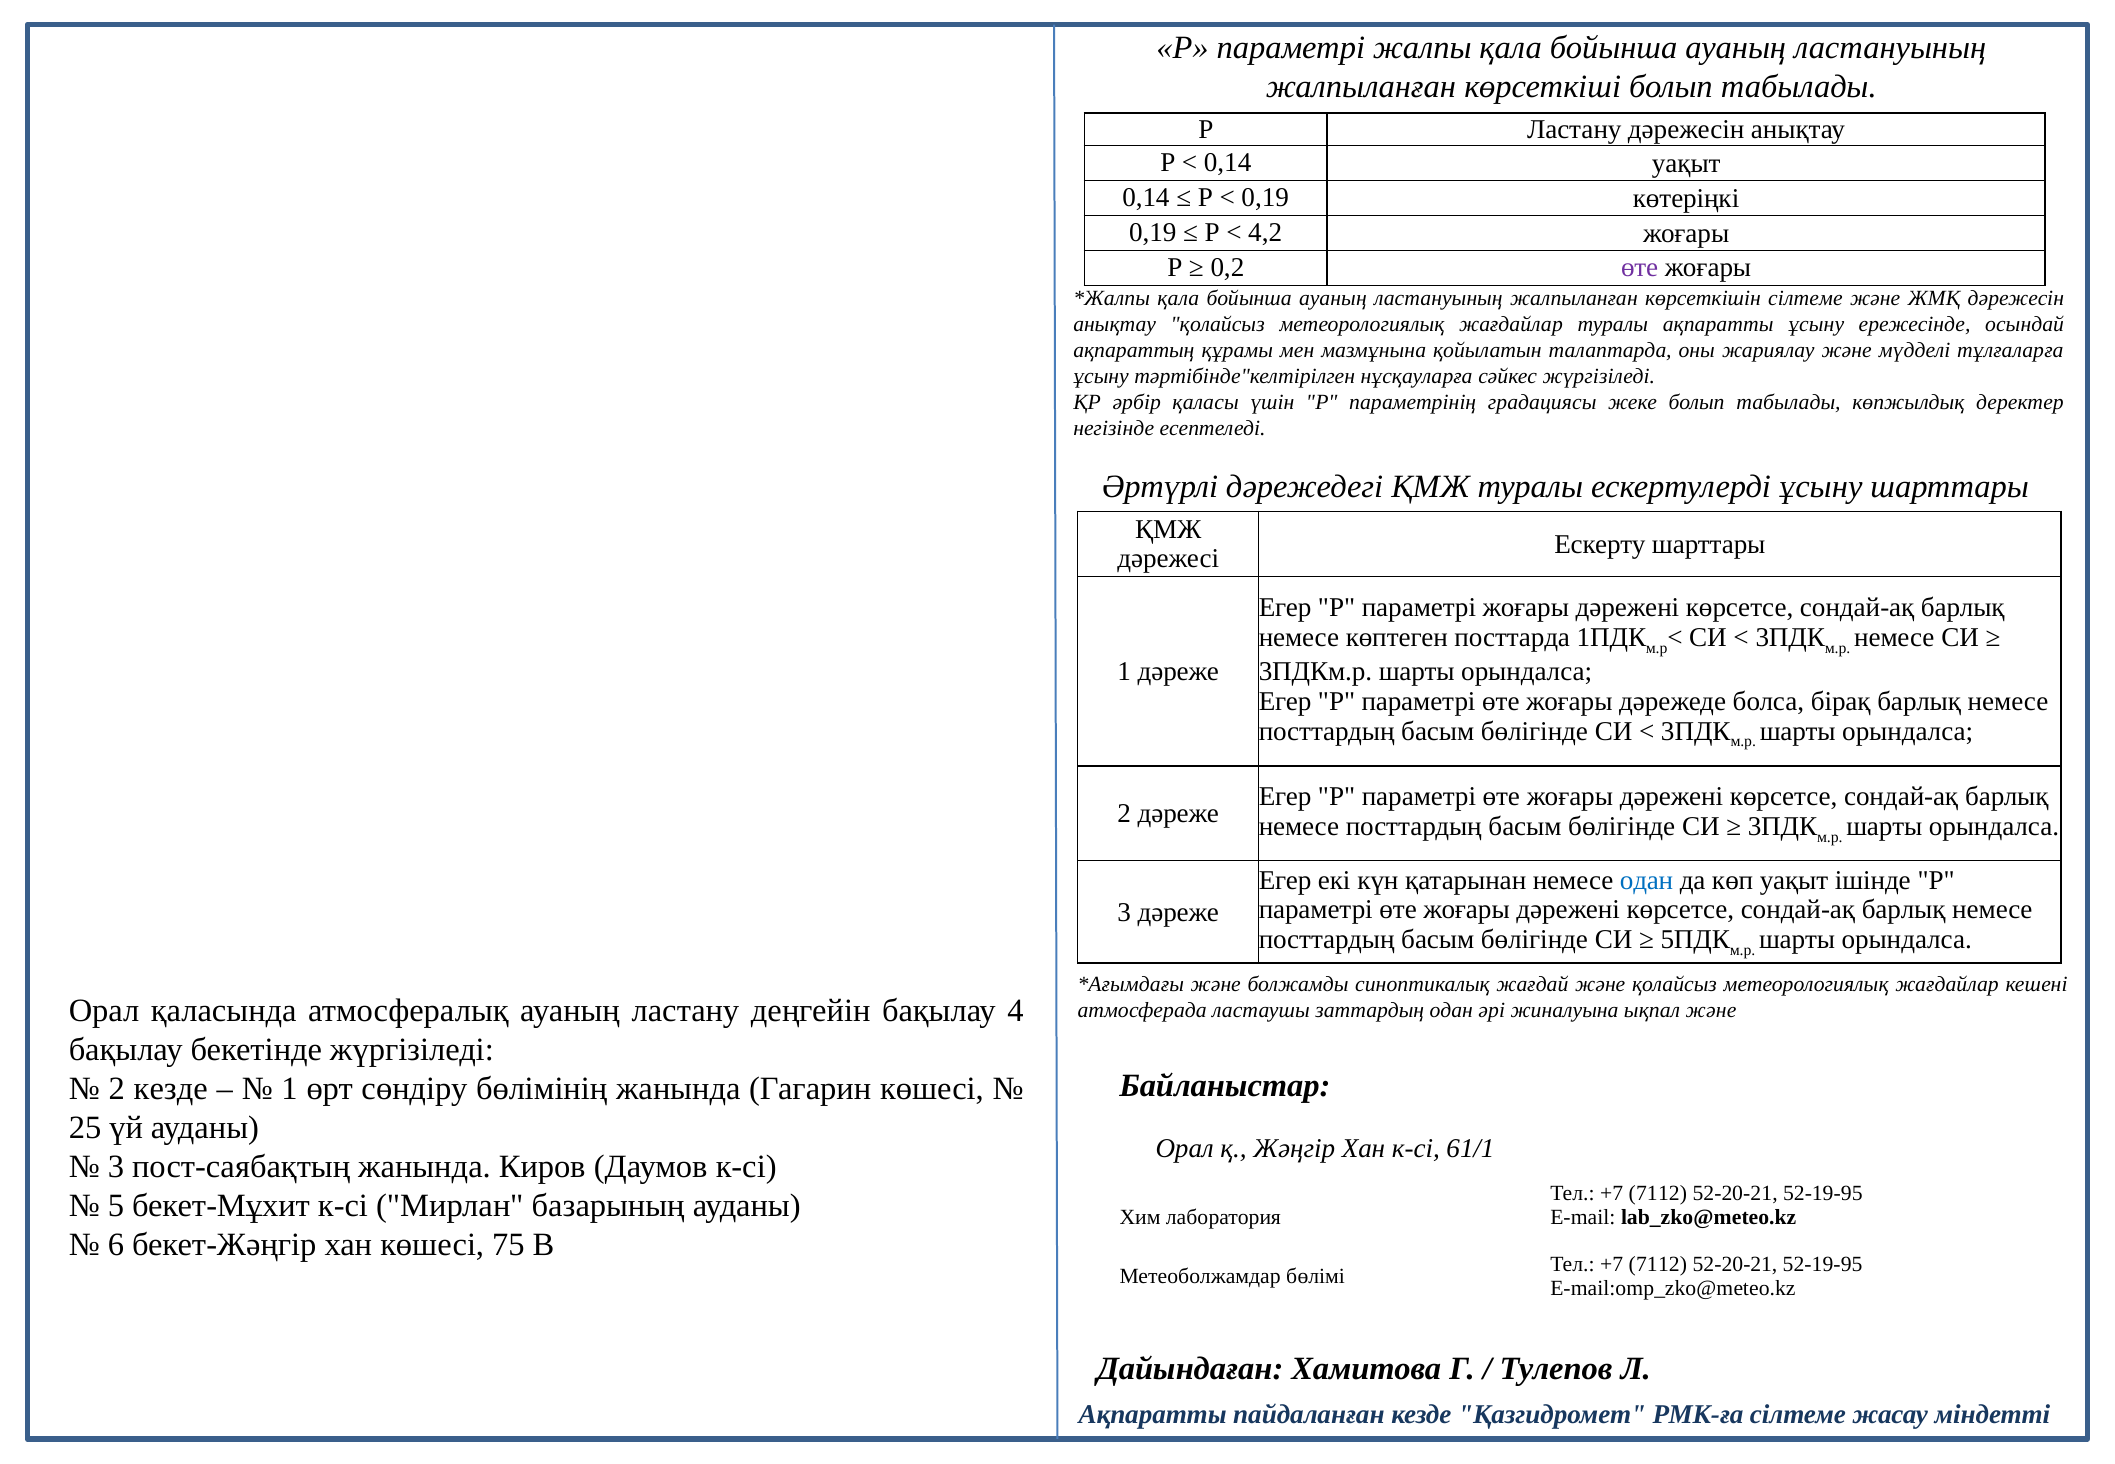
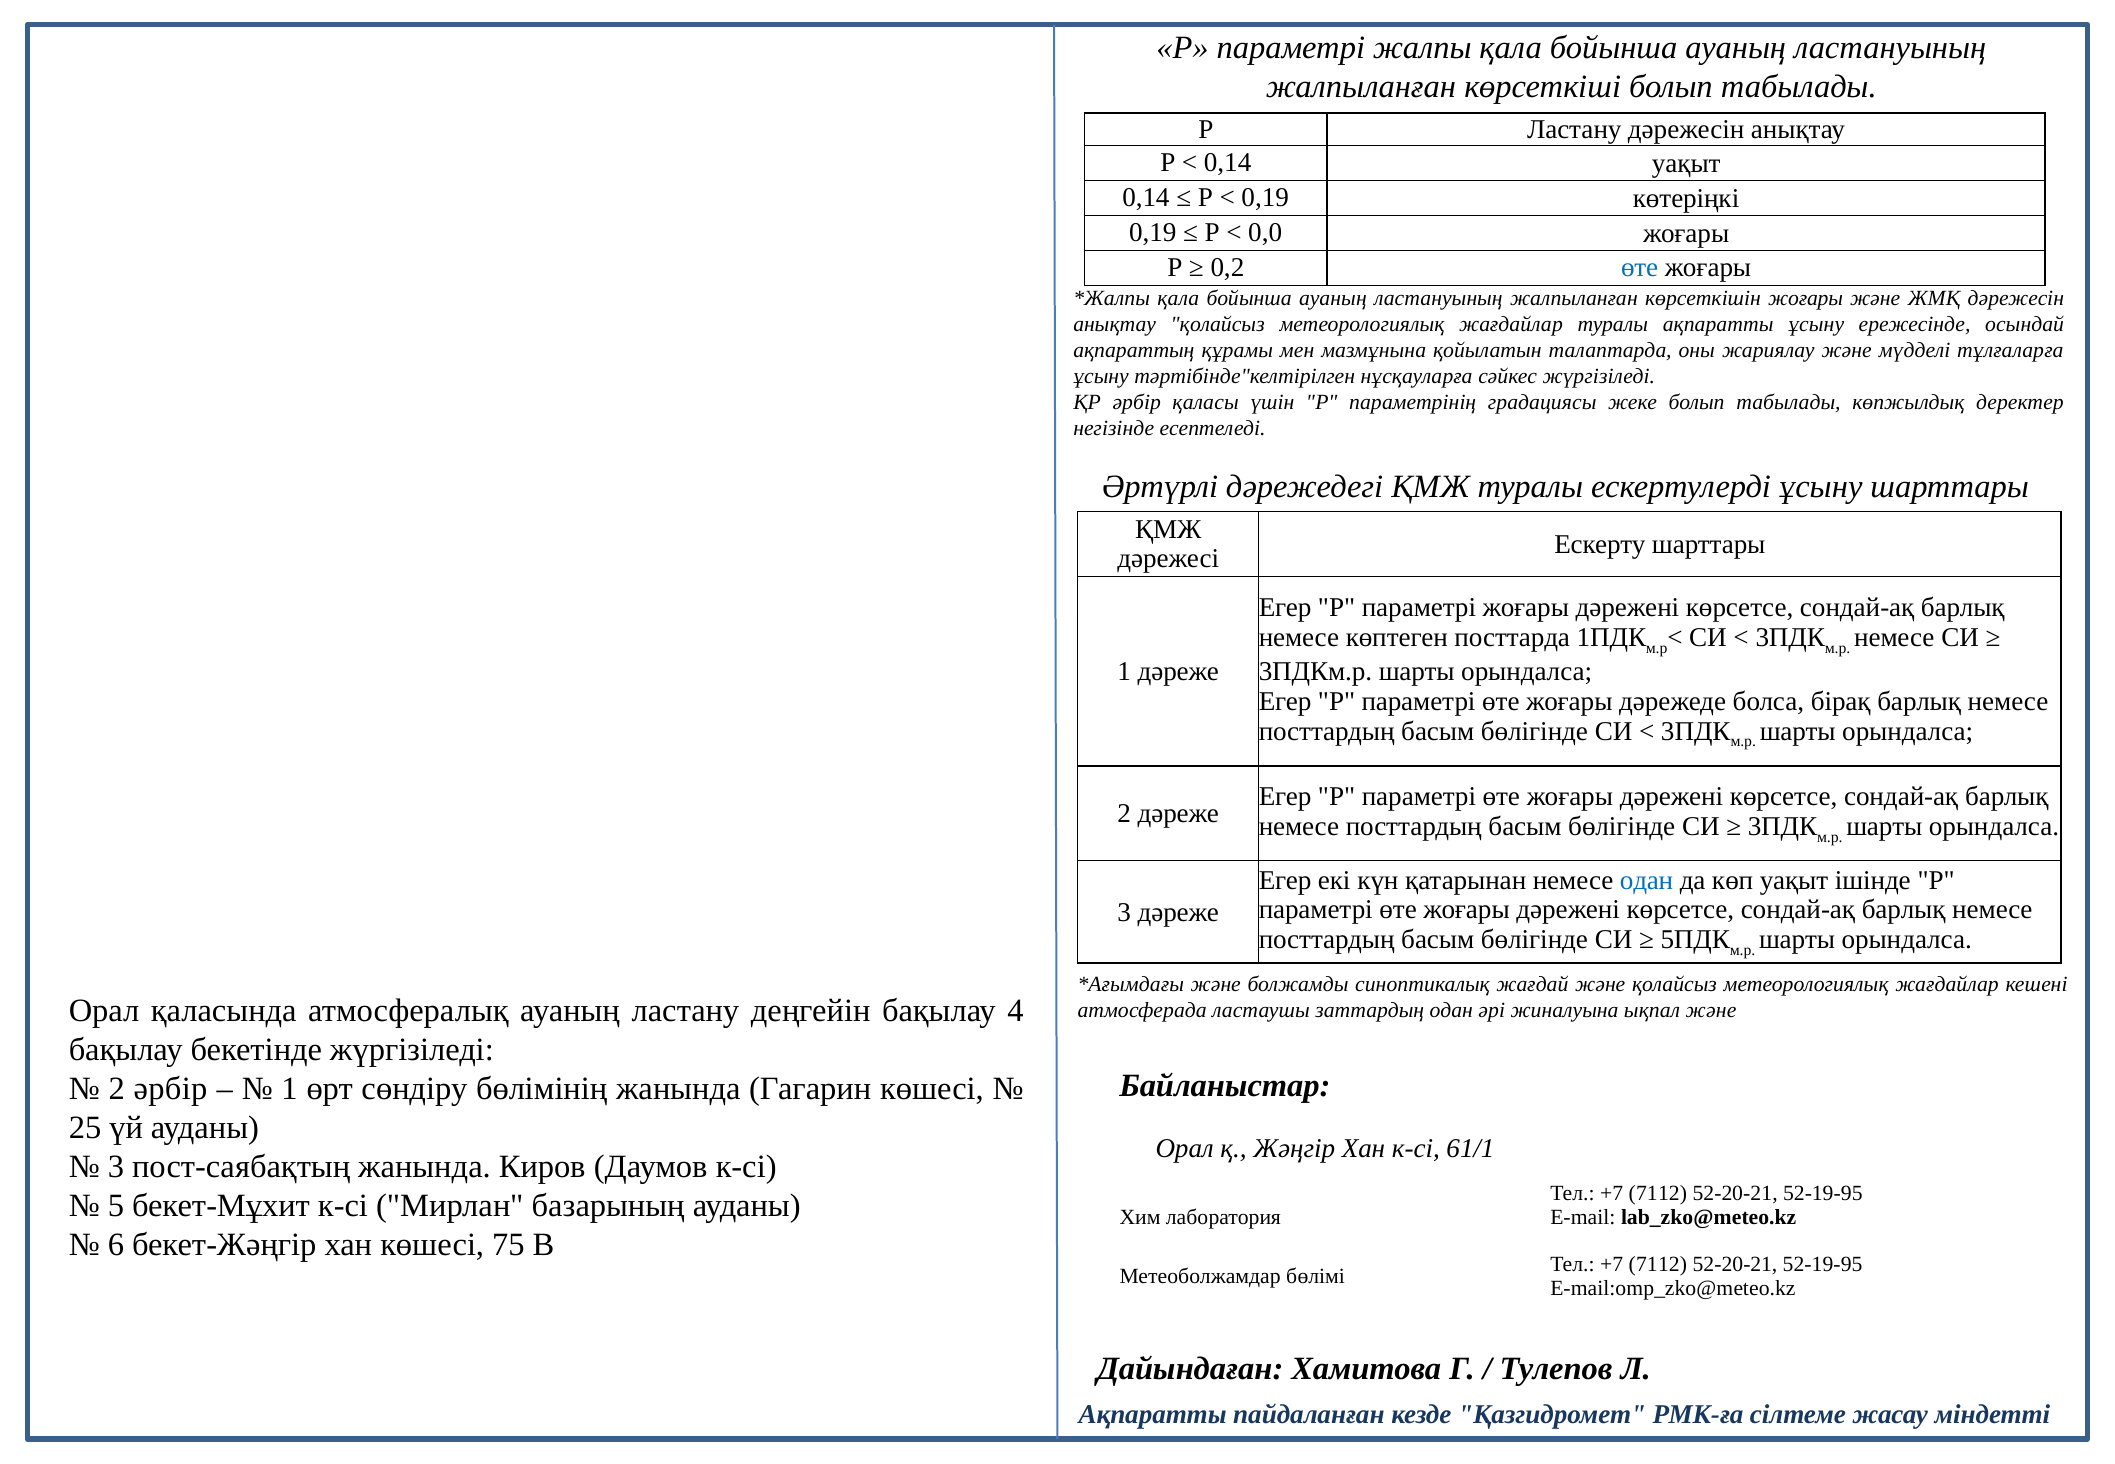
4,2: 4,2 -> 0,0
өте at (1640, 268) colour: purple -> blue
көрсеткішін сілтеме: сілтеме -> жоғары
2 кезде: кезде -> әрбір
